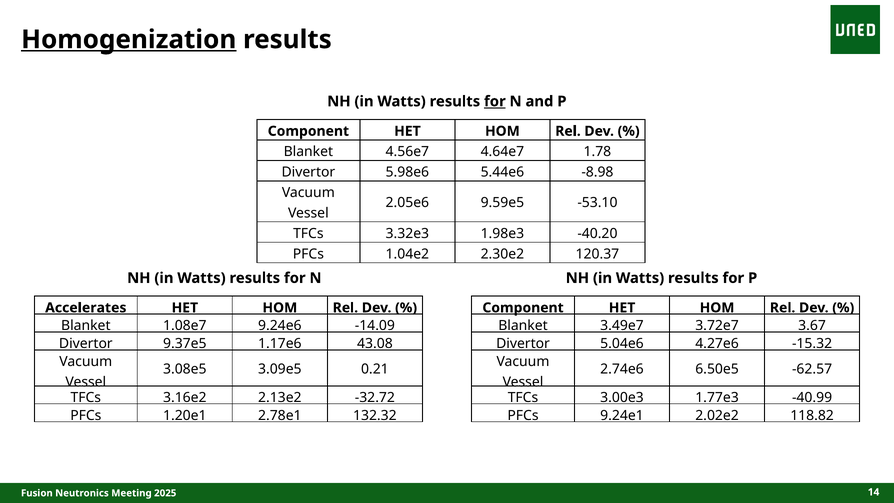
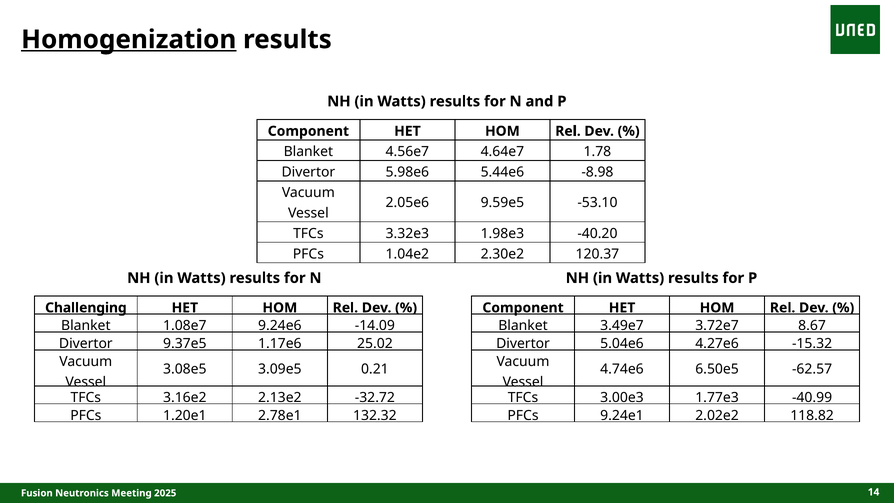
for at (495, 101) underline: present -> none
Accelerates: Accelerates -> Challenging
3.67: 3.67 -> 8.67
43.08: 43.08 -> 25.02
2.74e6: 2.74e6 -> 4.74e6
